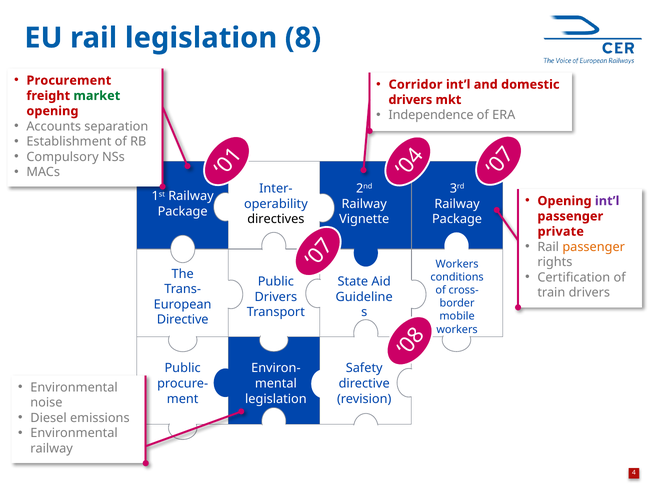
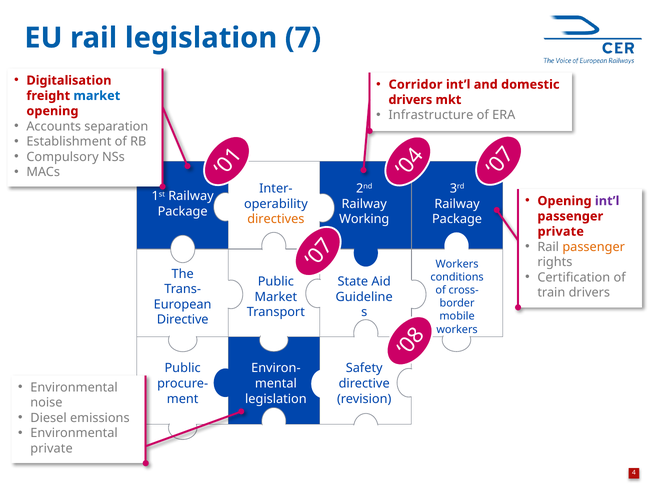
legislation 8: 8 -> 7
Procurement: Procurement -> Digitalisation
market at (97, 96) colour: green -> blue
Independence: Independence -> Infrastructure
directives colour: black -> orange
Vignette: Vignette -> Working
Drivers at (276, 297): Drivers -> Market
railway at (52, 449): railway -> private
